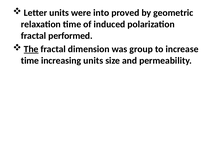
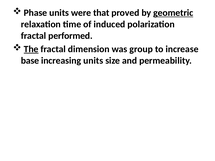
Letter: Letter -> Phase
into: into -> that
geometric underline: none -> present
time at (30, 61): time -> base
